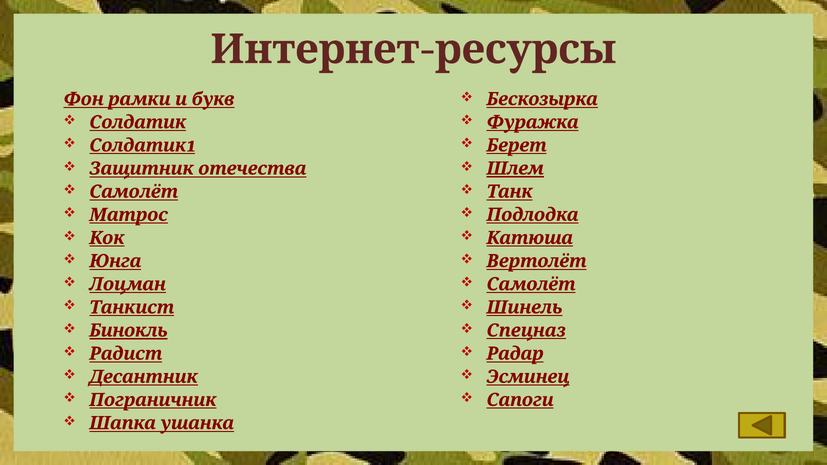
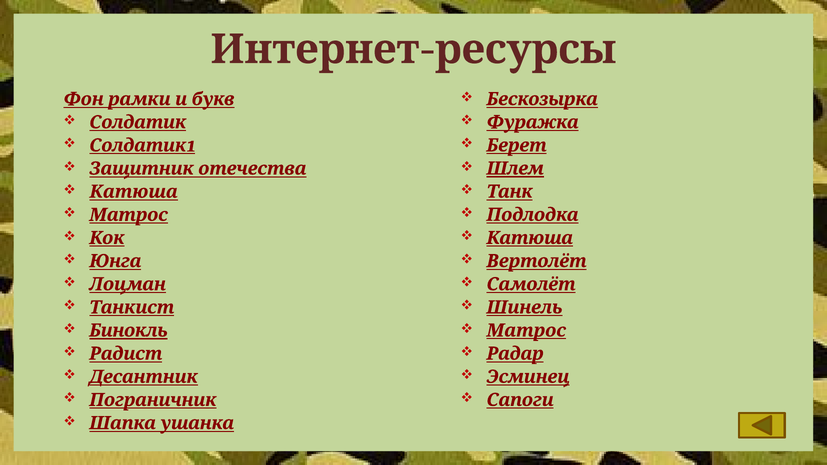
Самолёт at (134, 192): Самолёт -> Катюша
Спецназ at (526, 331): Спецназ -> Матрос
